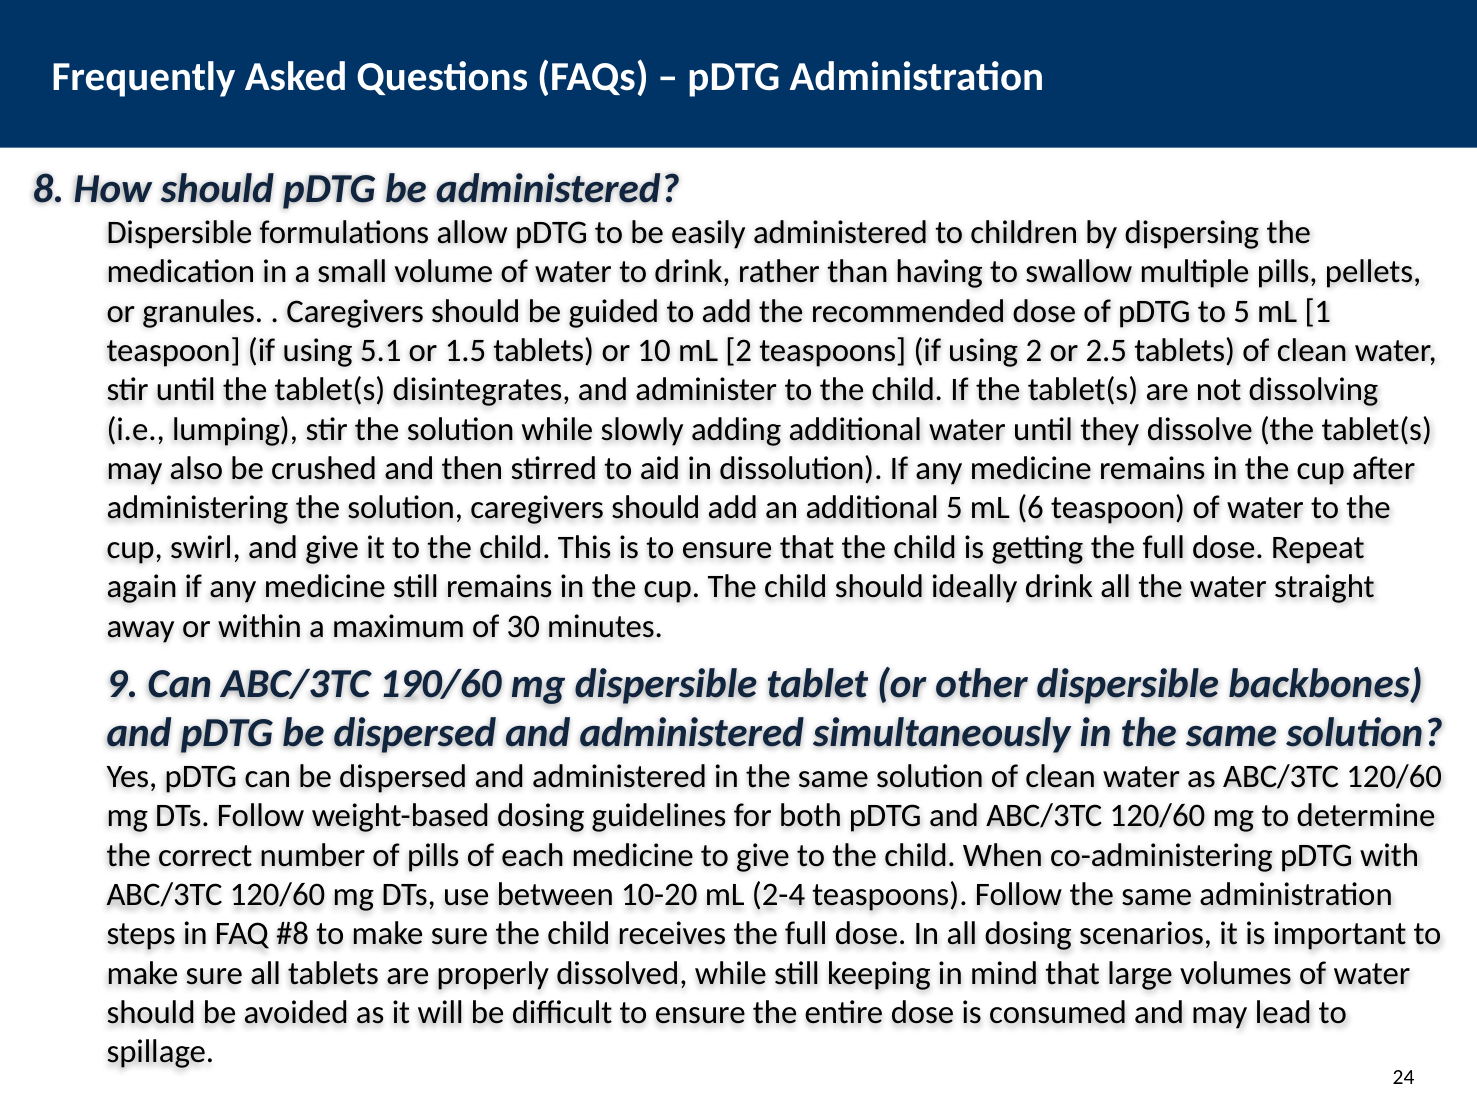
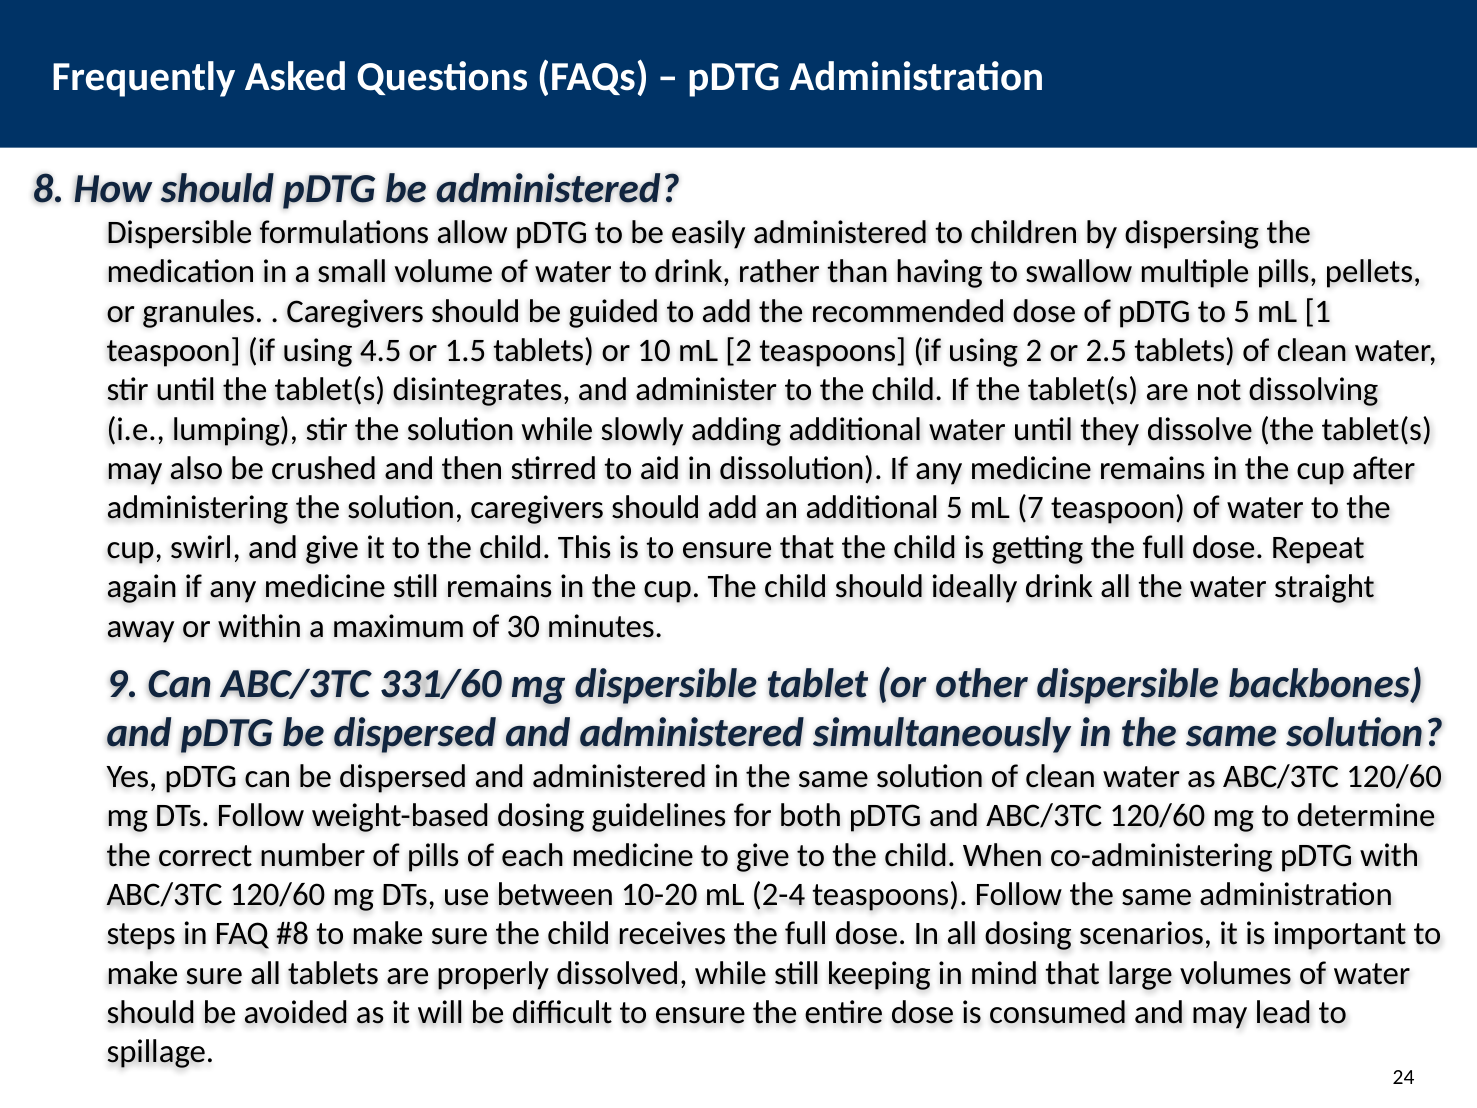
5.1: 5.1 -> 4.5
6: 6 -> 7
190/60: 190/60 -> 331/60
